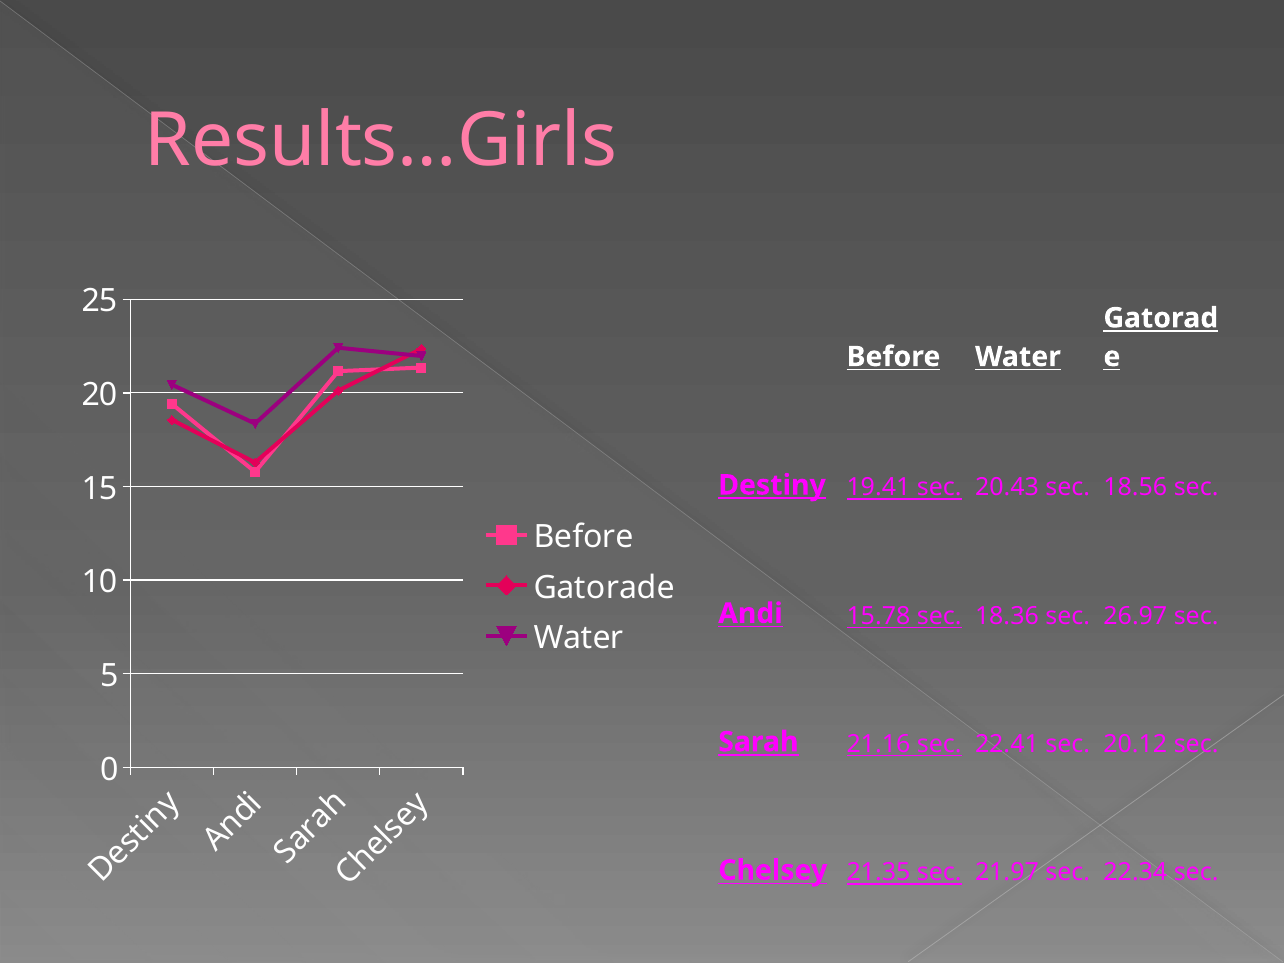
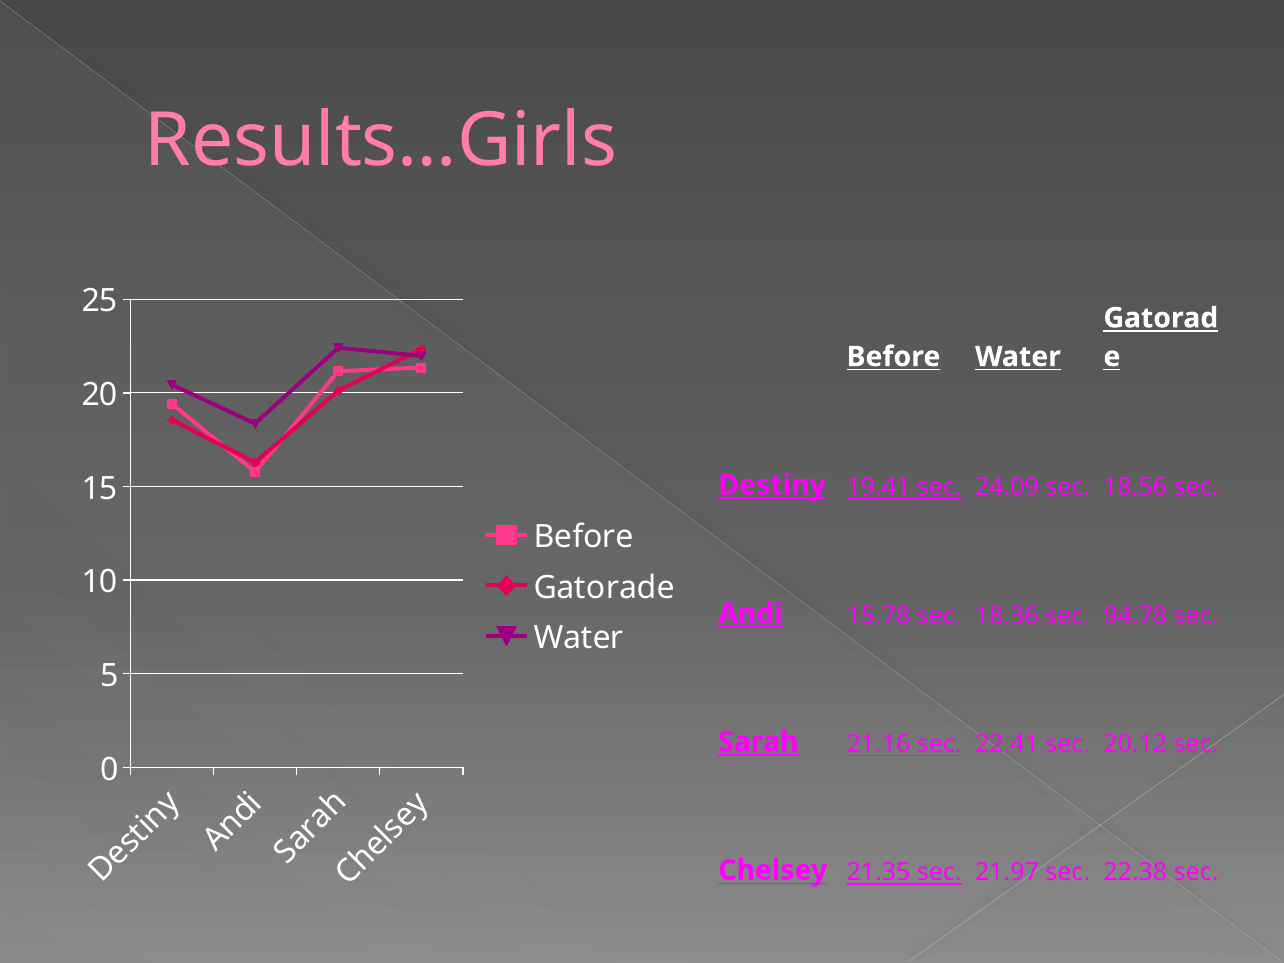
20.43: 20.43 -> 24.09
26.97: 26.97 -> 94.78
22.34: 22.34 -> 22.38
